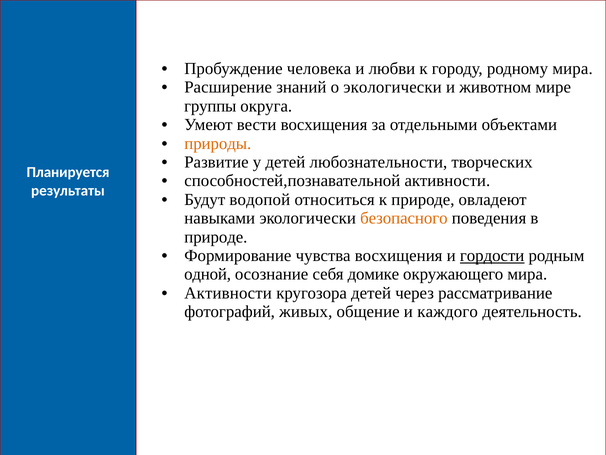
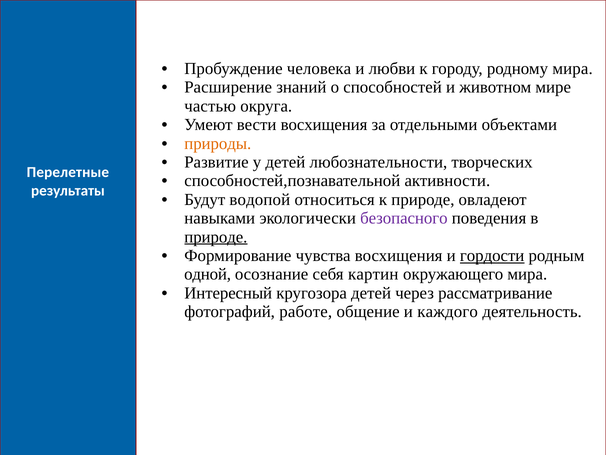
о экологически: экологически -> способностей
группы: группы -> частью
Планируется: Планируется -> Перелетные
безопасного colour: orange -> purple
природе at (216, 237) underline: none -> present
домике: домике -> картин
Активности at (228, 293): Активности -> Интересный
живых: живых -> работе
